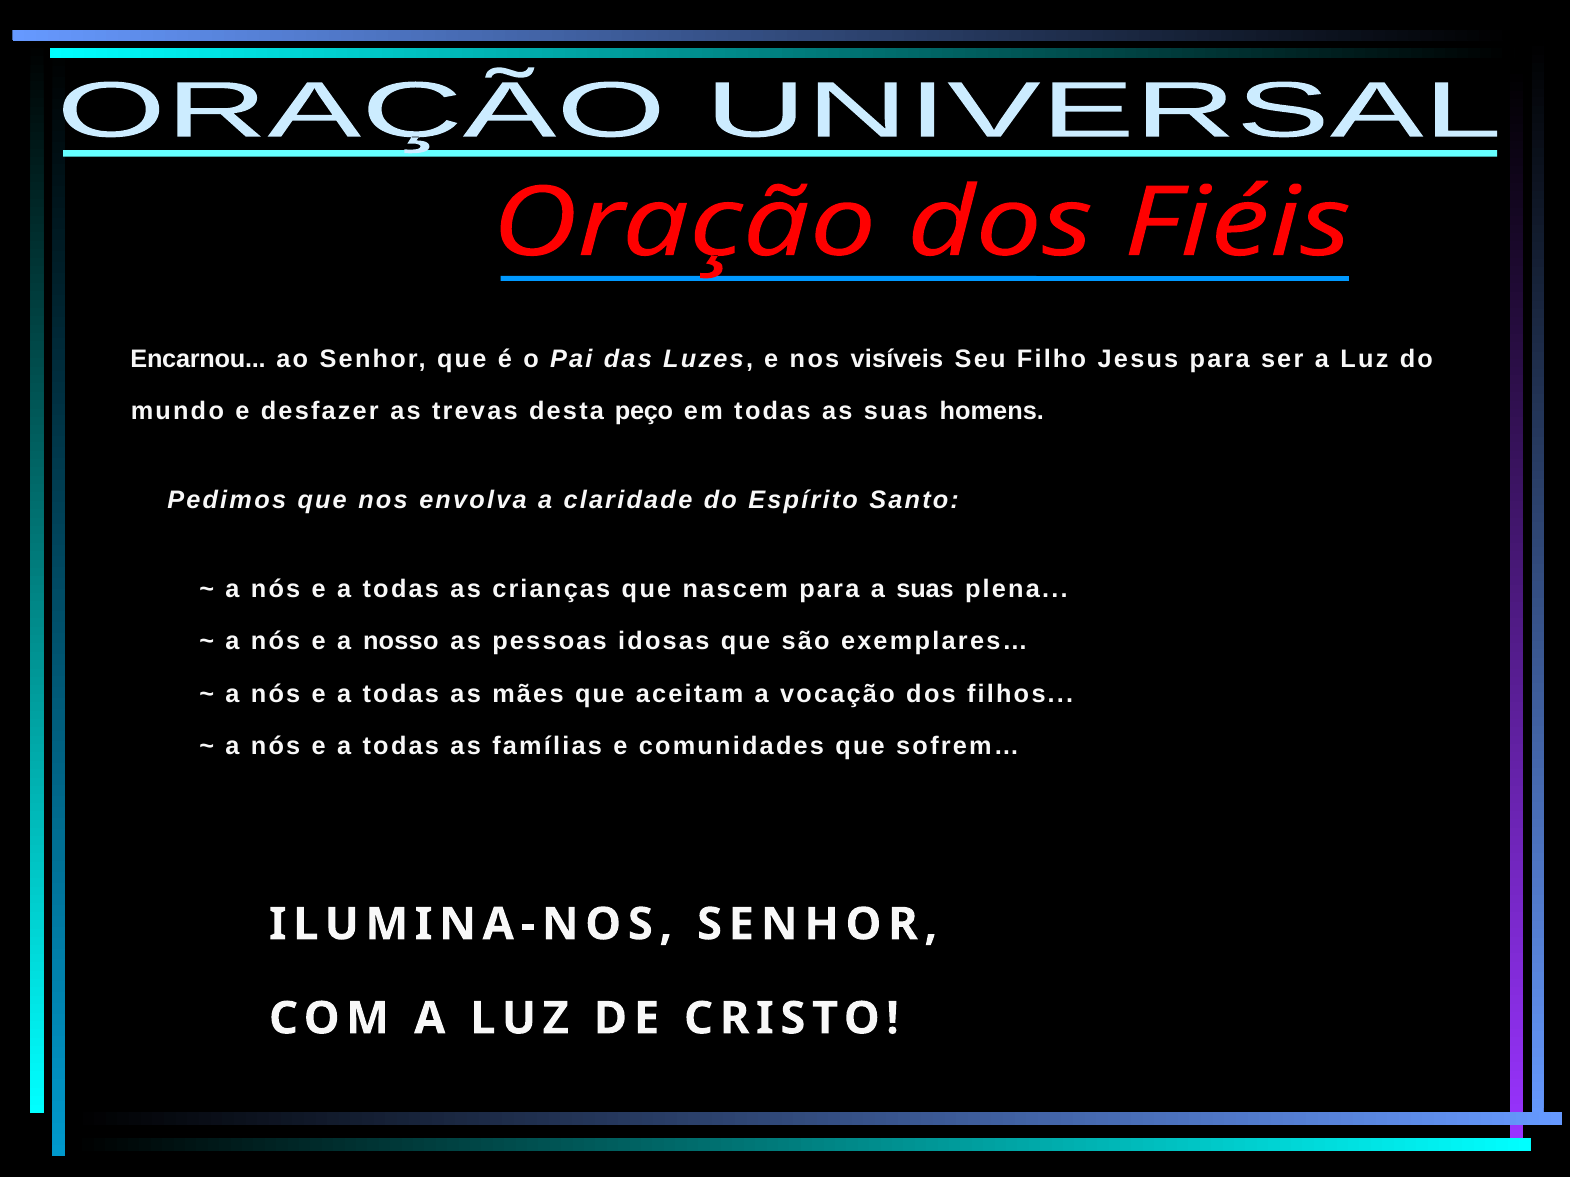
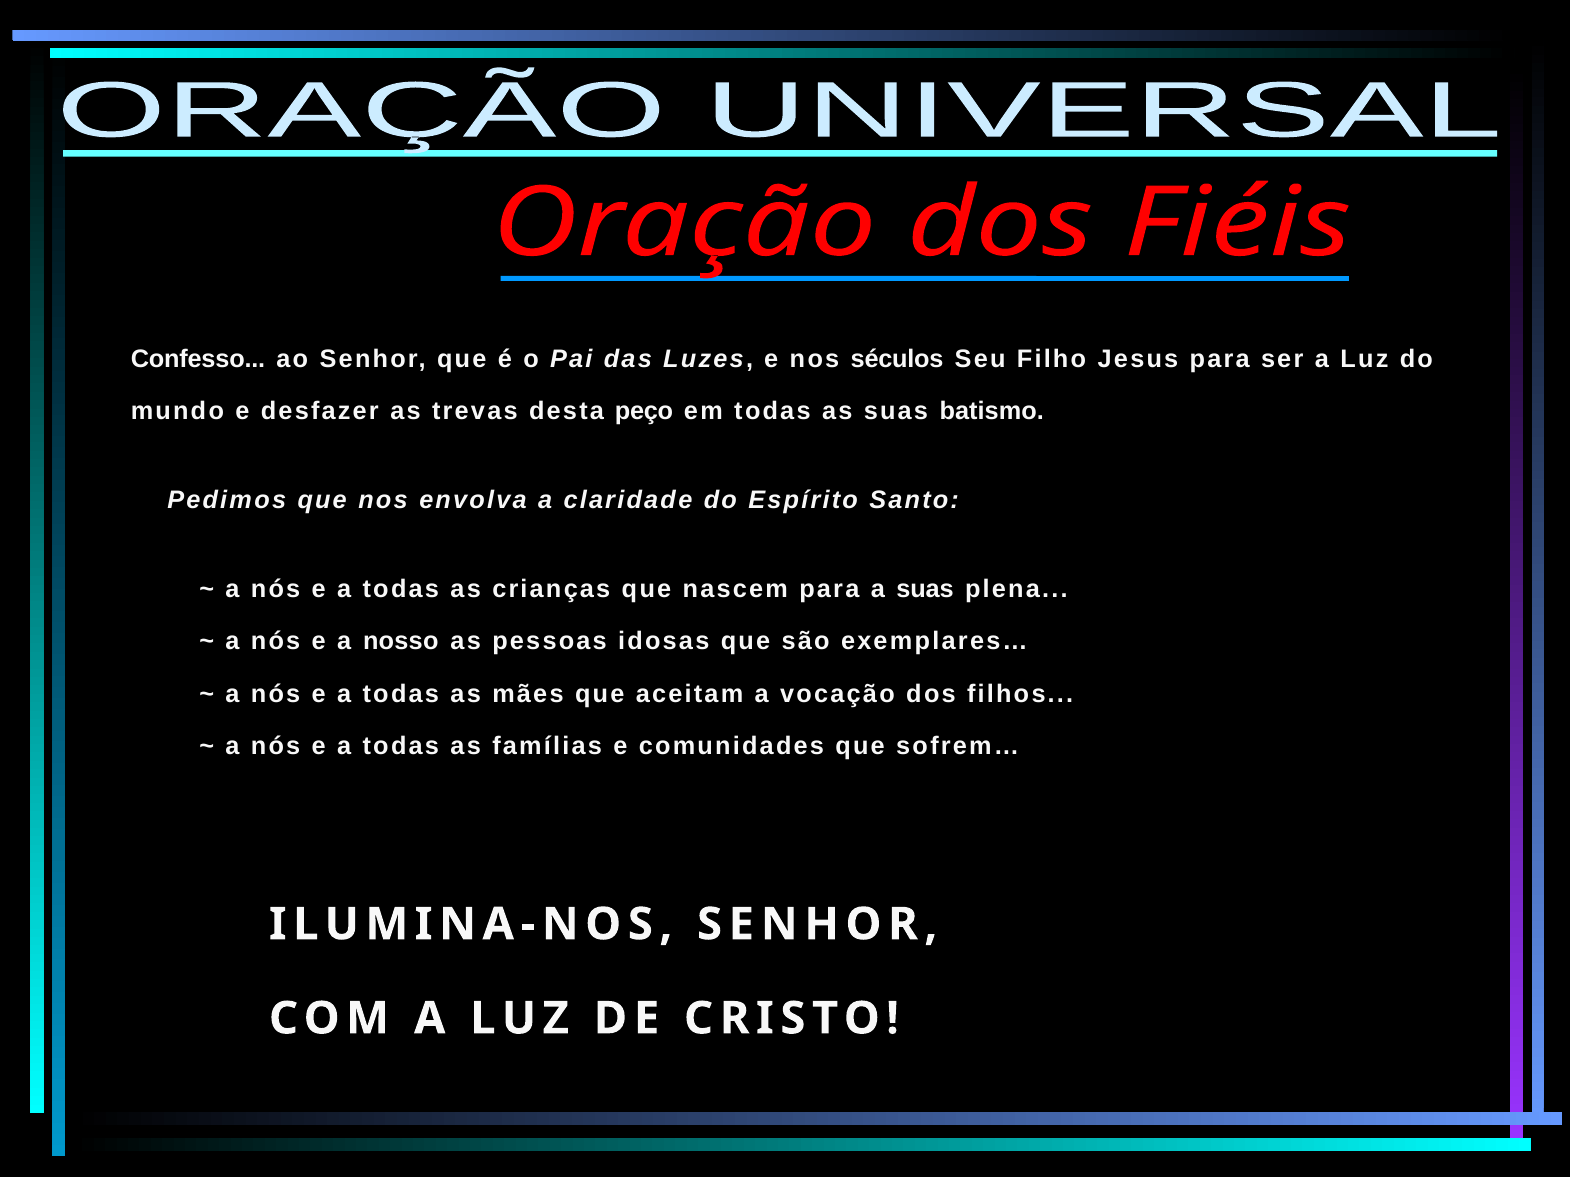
Encarnou: Encarnou -> Confesso
visíveis: visíveis -> séculos
homens: homens -> batismo
